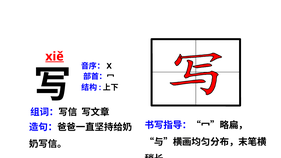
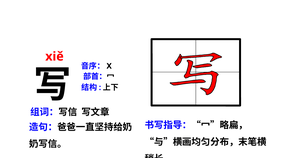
xiě underline: present -> none
